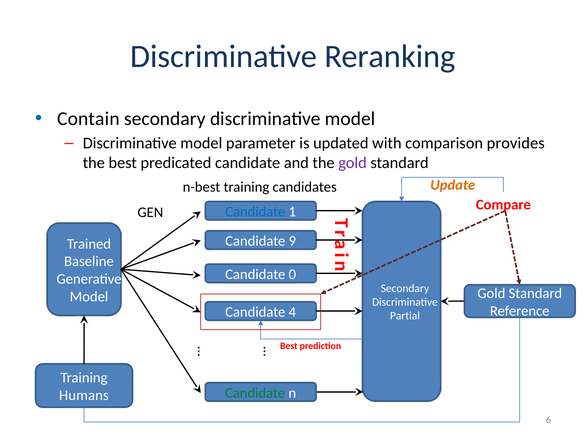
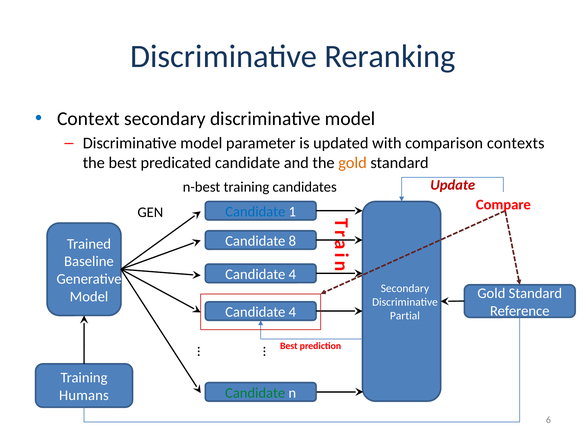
Contain: Contain -> Context
provides: provides -> contexts
gold at (353, 163) colour: purple -> orange
Update colour: orange -> red
9: 9 -> 8
0 at (292, 274): 0 -> 4
